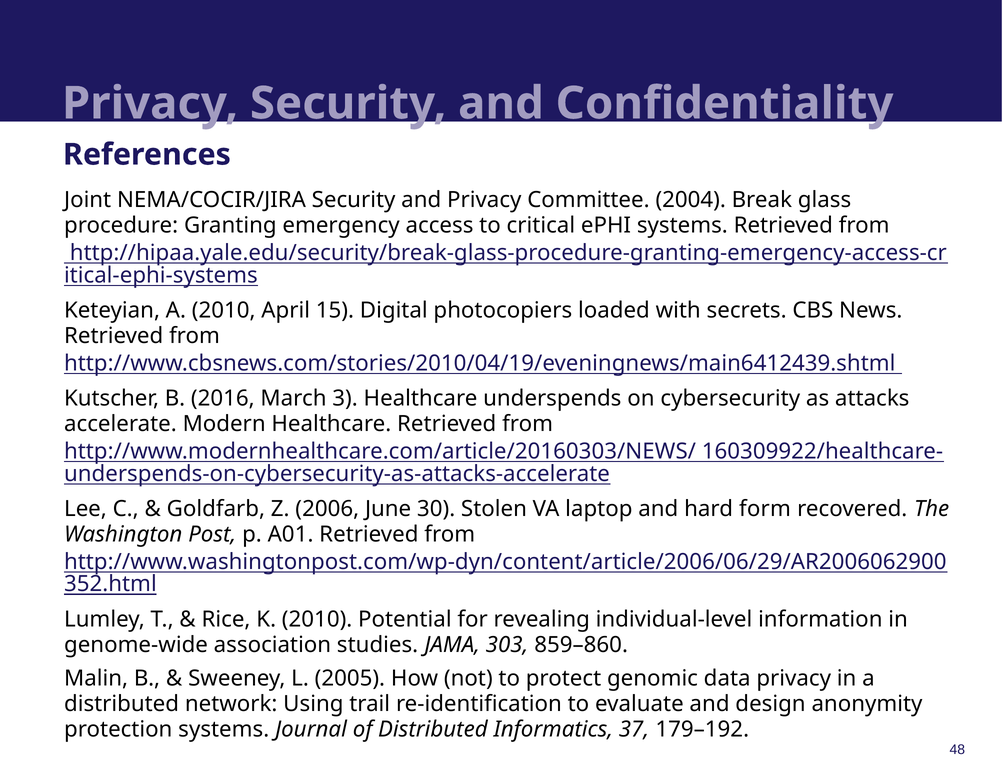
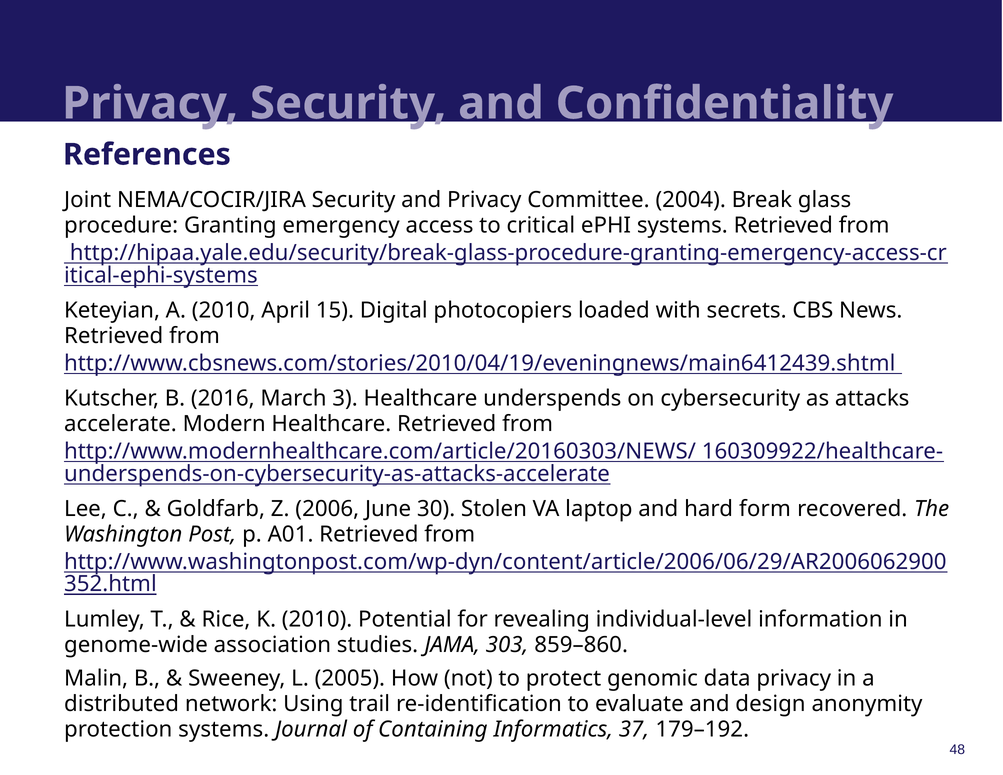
of Distributed: Distributed -> Containing
